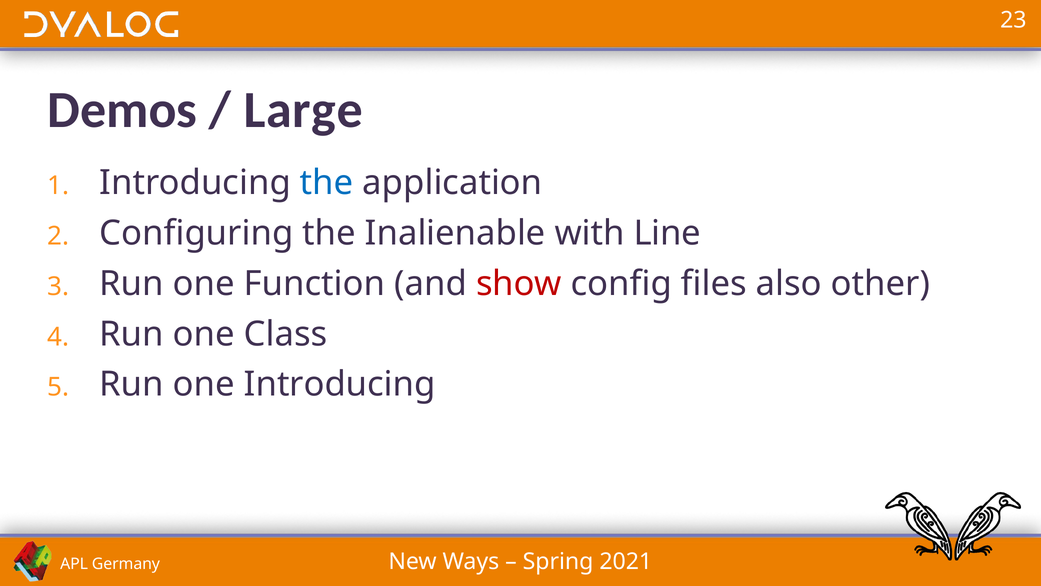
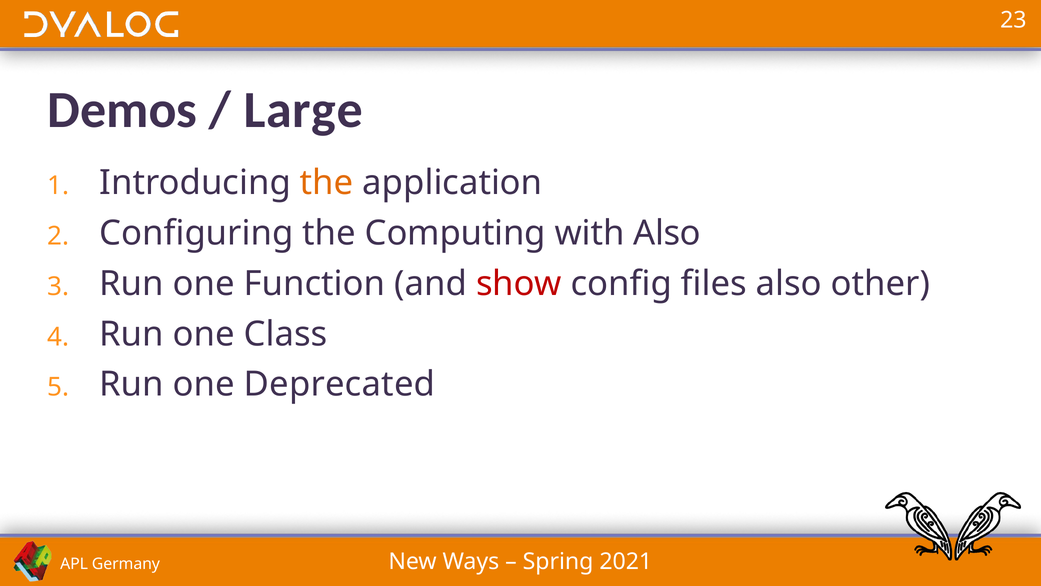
the at (327, 183) colour: blue -> orange
Inalienable: Inalienable -> Computing
with Line: Line -> Also
one Introducing: Introducing -> Deprecated
